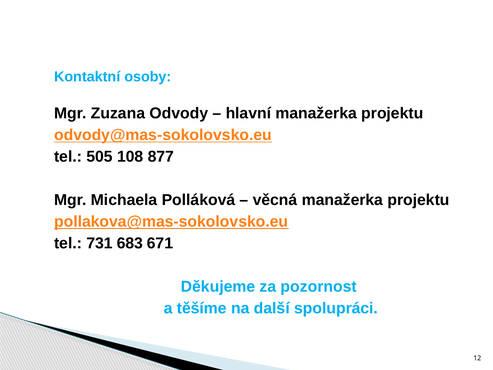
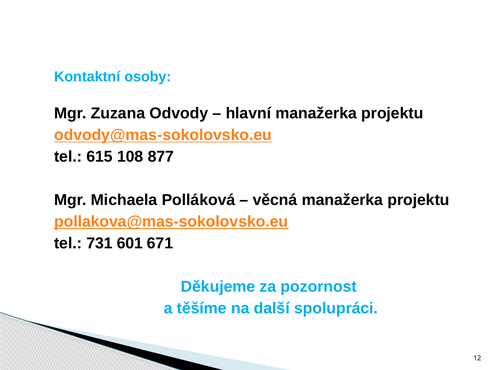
505: 505 -> 615
683: 683 -> 601
